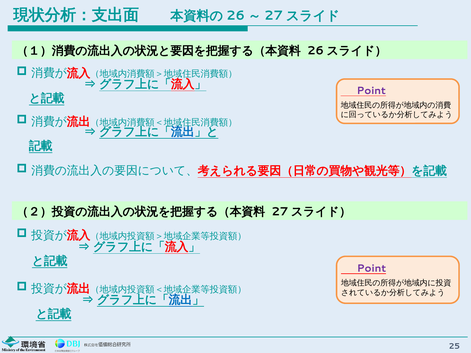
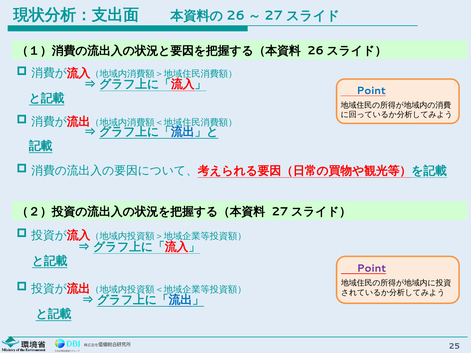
Point at (371, 91) colour: purple -> blue
